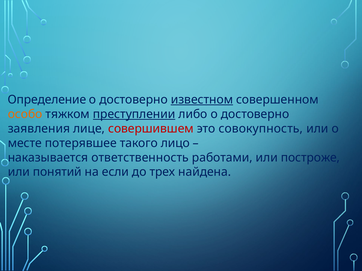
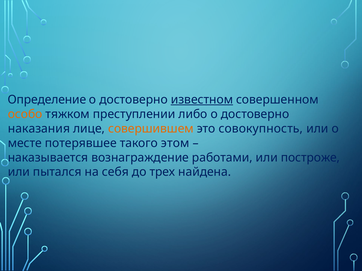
преступлении underline: present -> none
заявления: заявления -> наказания
совершившем colour: red -> orange
лицо: лицо -> этом
ответственность: ответственность -> вознаграждение
понятий: понятий -> пытался
если: если -> себя
